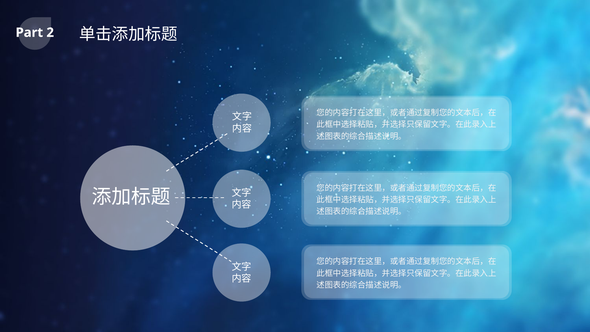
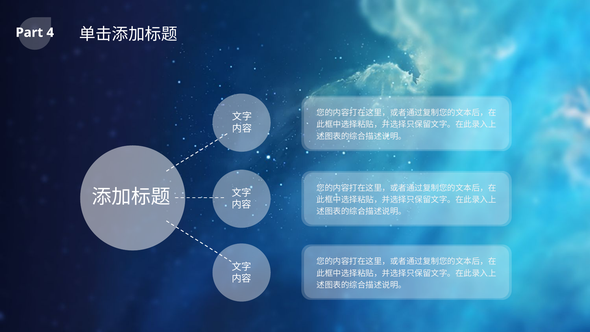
2: 2 -> 4
